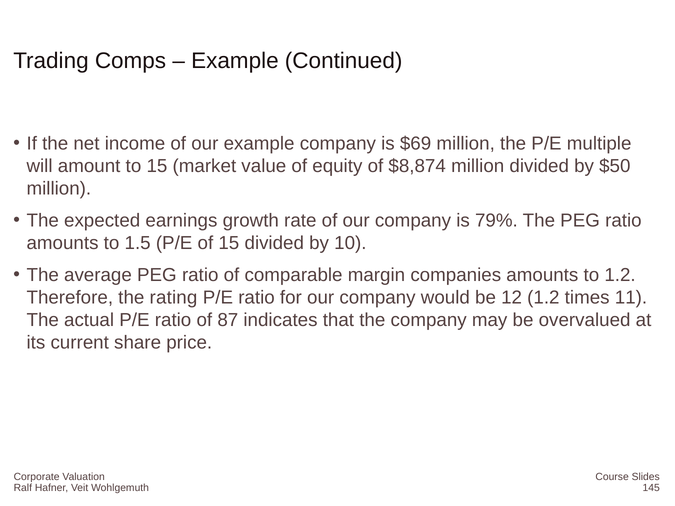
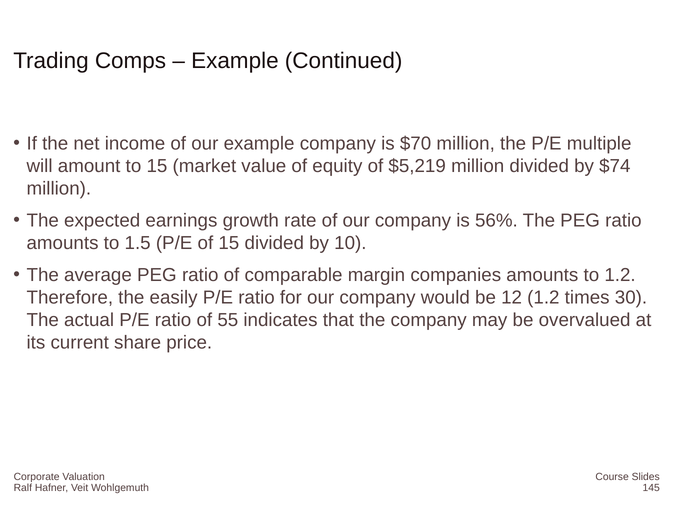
$69: $69 -> $70
$8,874: $8,874 -> $5,219
$50: $50 -> $74
79%: 79% -> 56%
rating: rating -> easily
11: 11 -> 30
87: 87 -> 55
